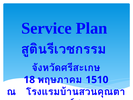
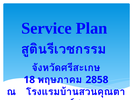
1510: 1510 -> 2858
